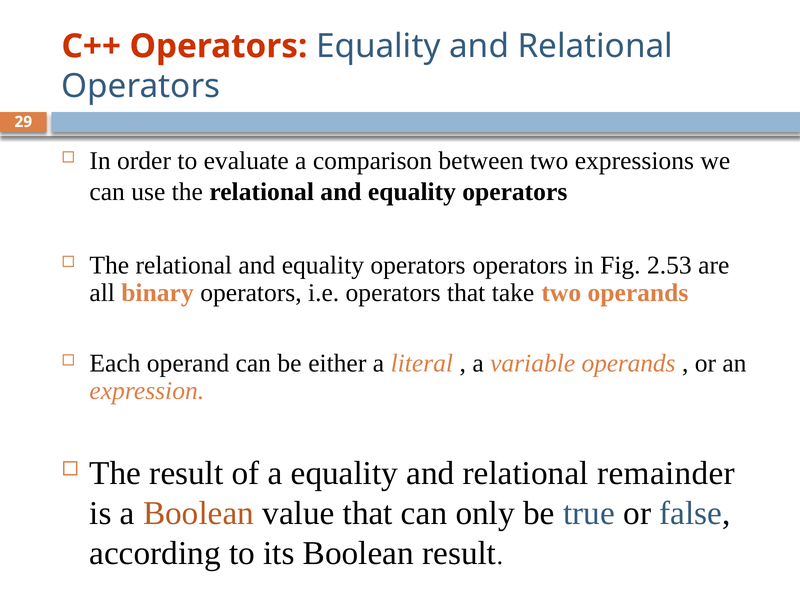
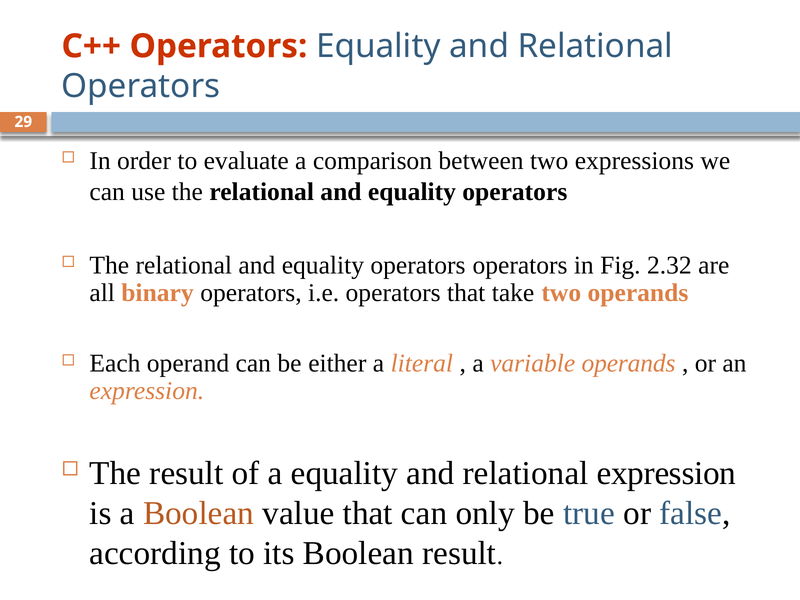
2.53: 2.53 -> 2.32
relational remainder: remainder -> expression
